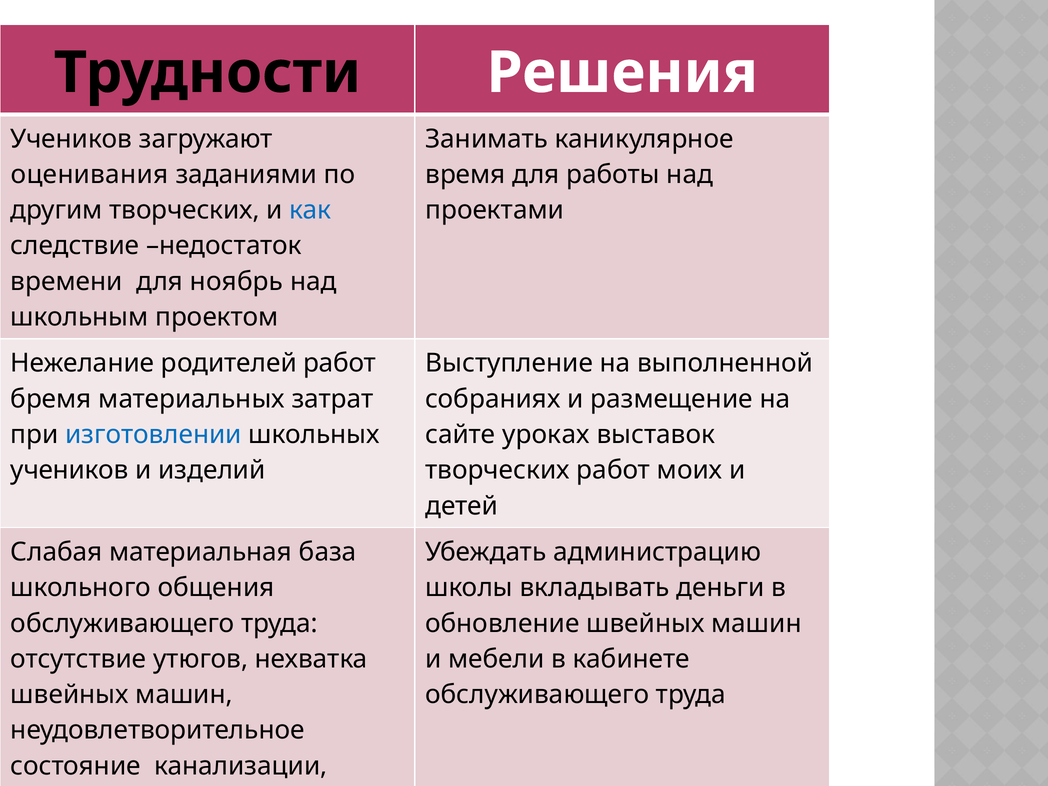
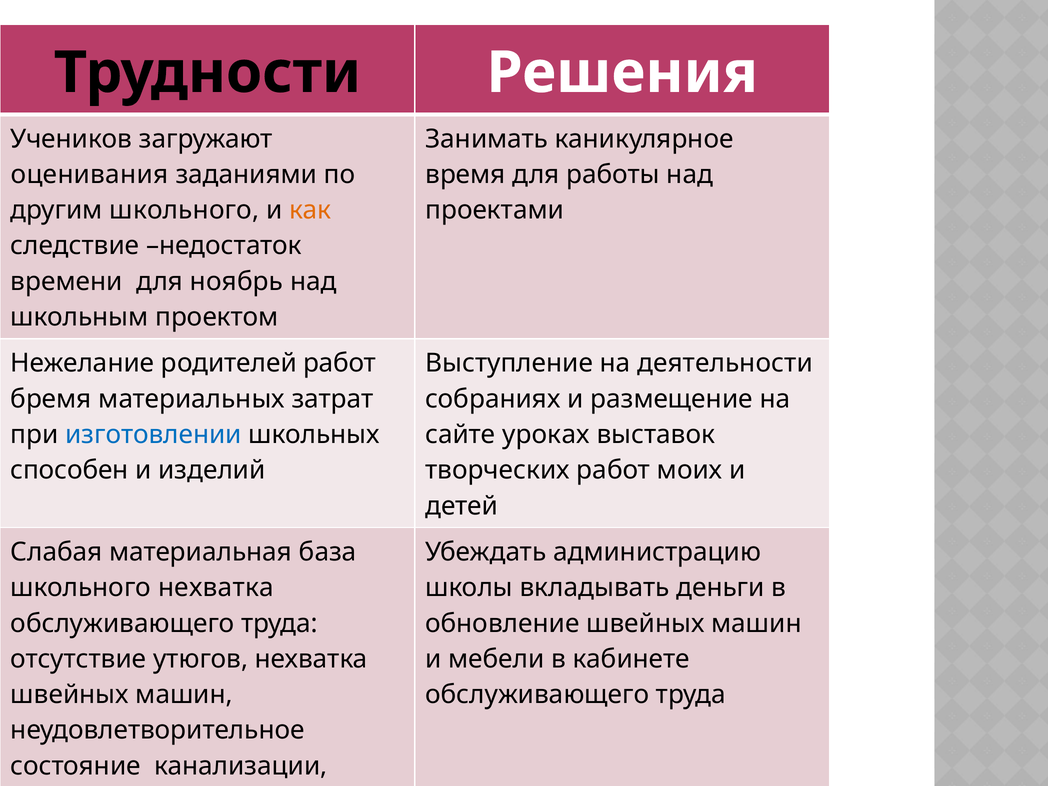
другим творческих: творческих -> школьного
как colour: blue -> orange
выполненной: выполненной -> деятельности
учеников at (70, 470): учеников -> способен
школьного общения: общения -> нехватка
